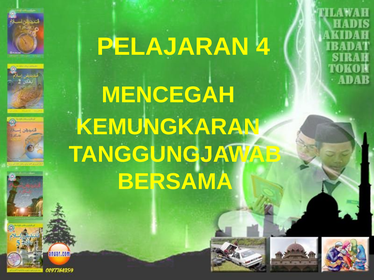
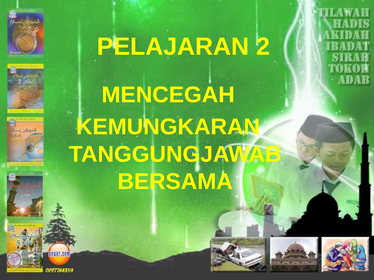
4: 4 -> 2
